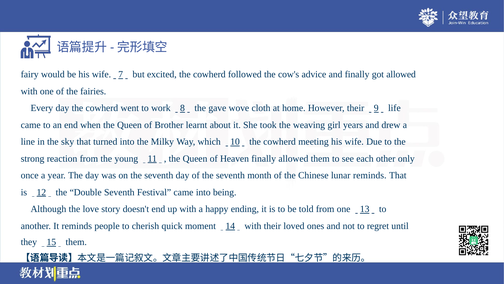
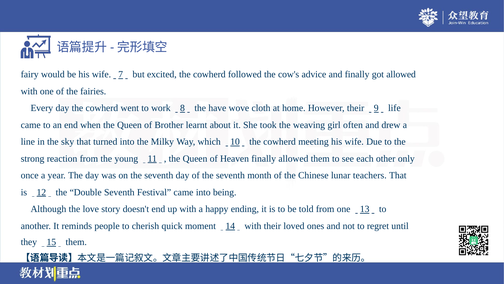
gave: gave -> have
years: years -> often
lunar reminds: reminds -> teachers
